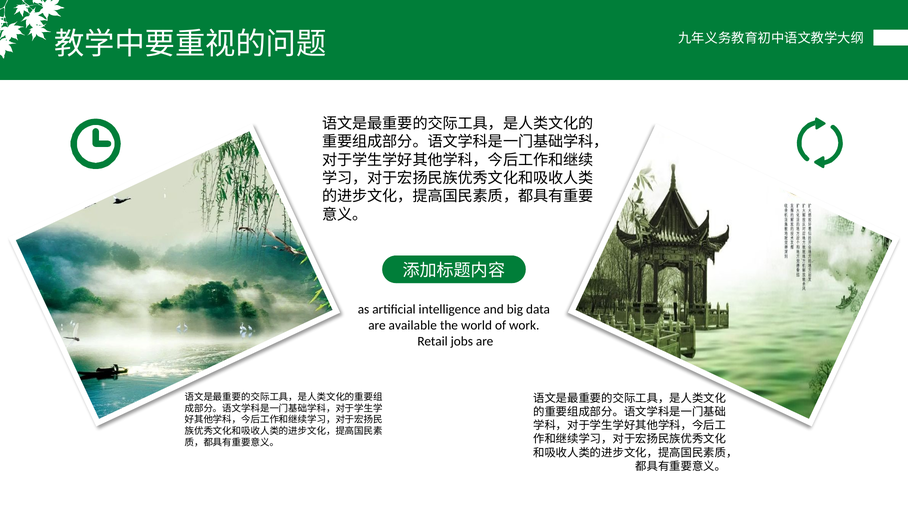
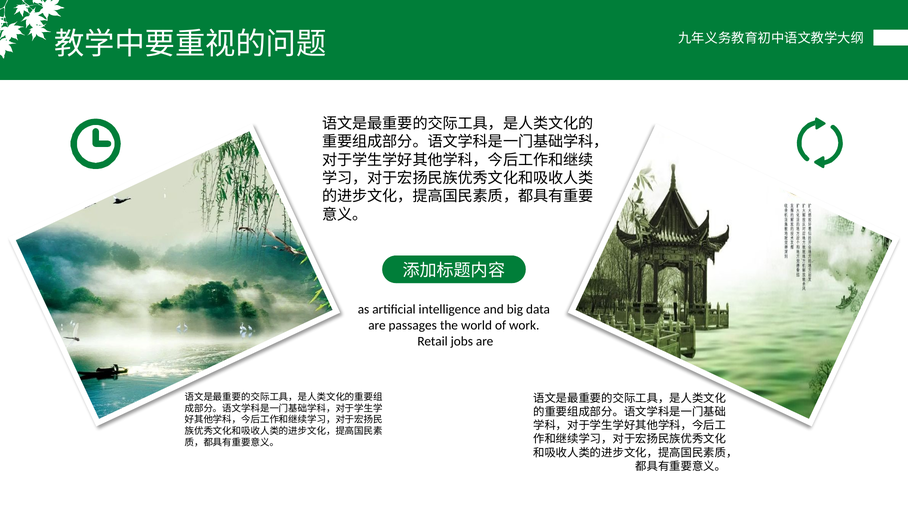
available: available -> passages
